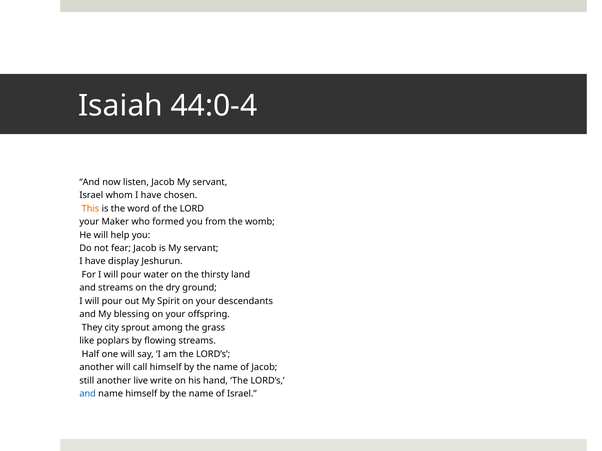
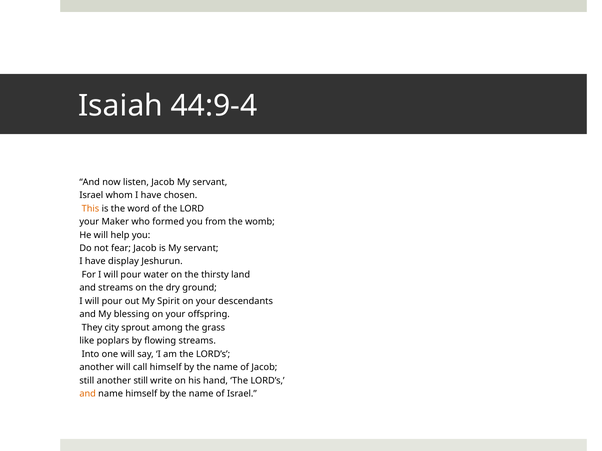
44:0-4: 44:0-4 -> 44:9-4
Half: Half -> Into
another live: live -> still
and at (88, 394) colour: blue -> orange
